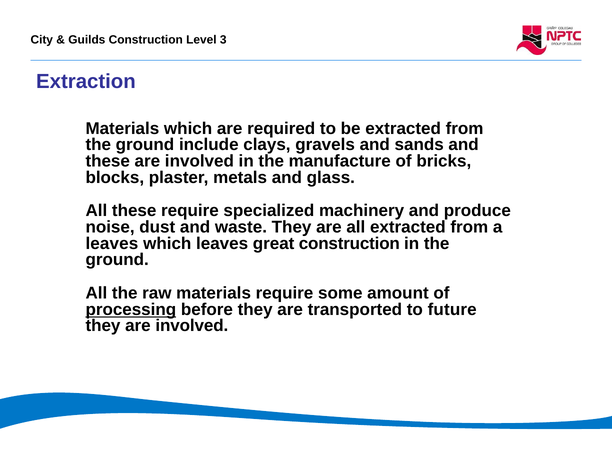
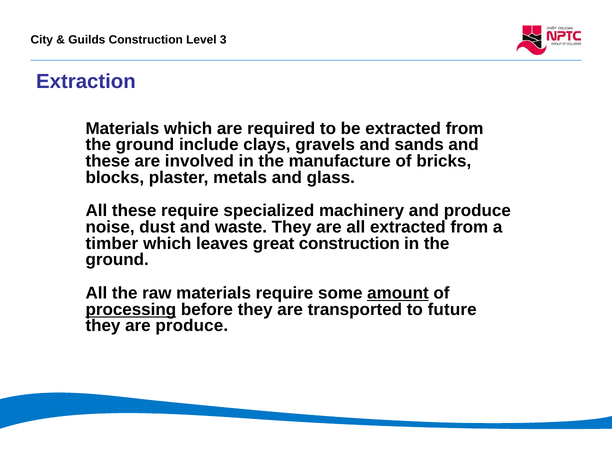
leaves at (112, 244): leaves -> timber
amount underline: none -> present
they are involved: involved -> produce
